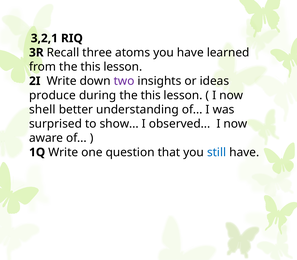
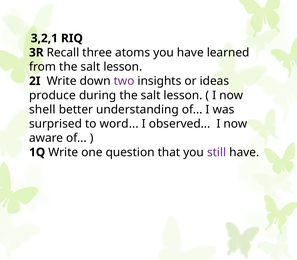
from the this: this -> salt
during the this: this -> salt
show: show -> word
still colour: blue -> purple
